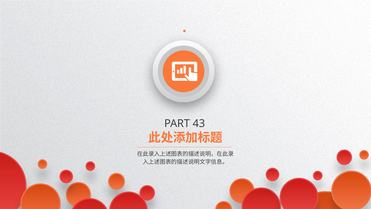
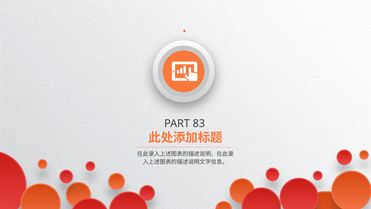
43: 43 -> 83
